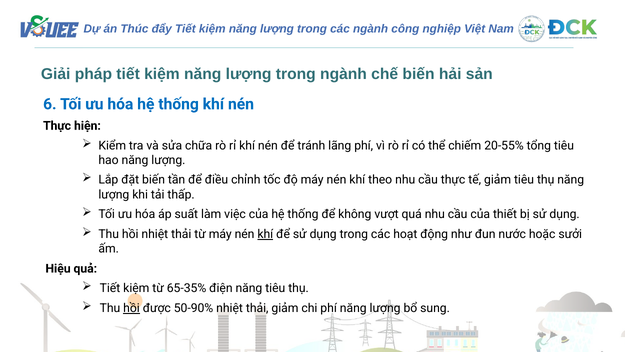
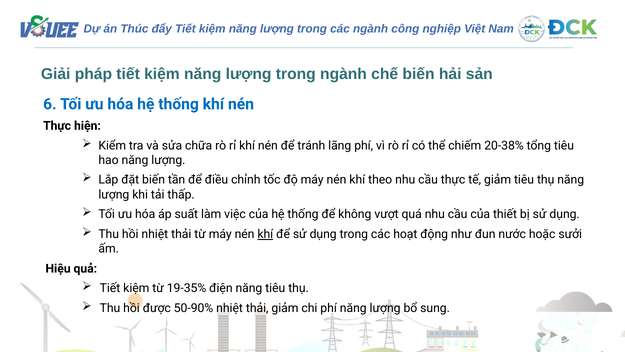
20-55%: 20-55% -> 20-38%
65-35%: 65-35% -> 19-35%
hồi at (132, 308) underline: present -> none
